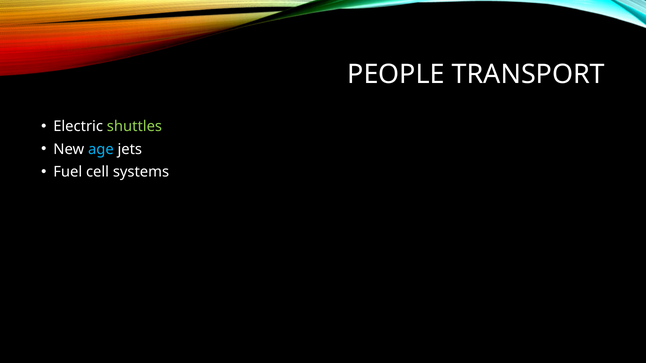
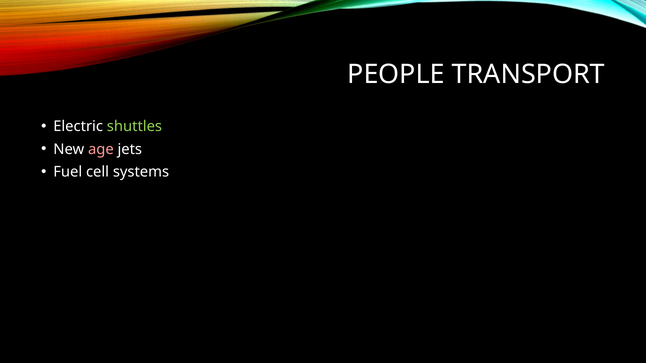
age colour: light blue -> pink
